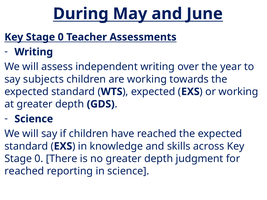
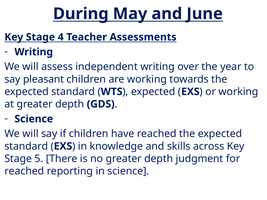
0 at (61, 37): 0 -> 4
subjects: subjects -> pleasant
0 at (39, 159): 0 -> 5
